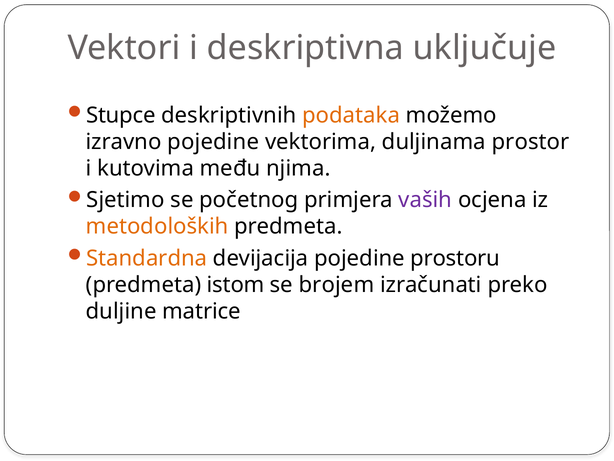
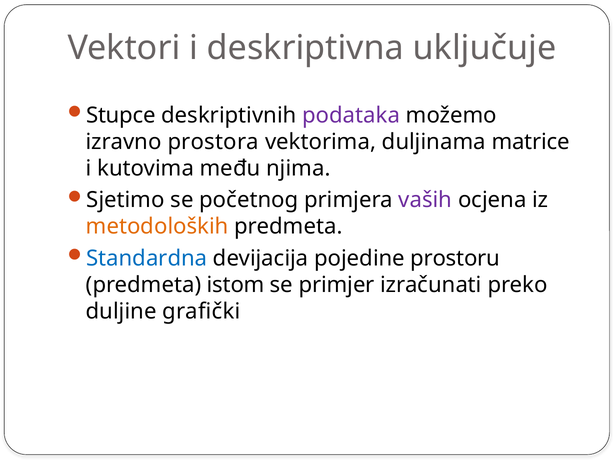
podataka colour: orange -> purple
izravno pojedine: pojedine -> prostora
prostor: prostor -> matrice
Standardna colour: orange -> blue
brojem: brojem -> primjer
matrice: matrice -> grafički
